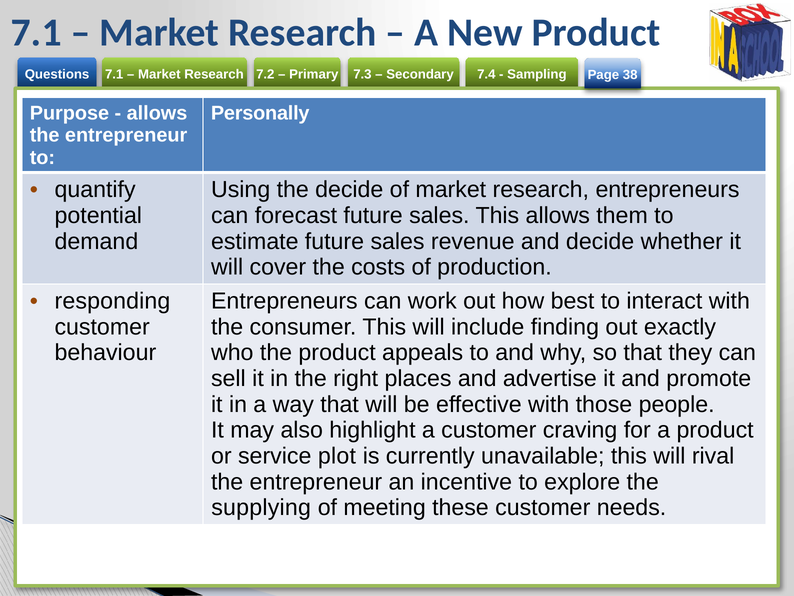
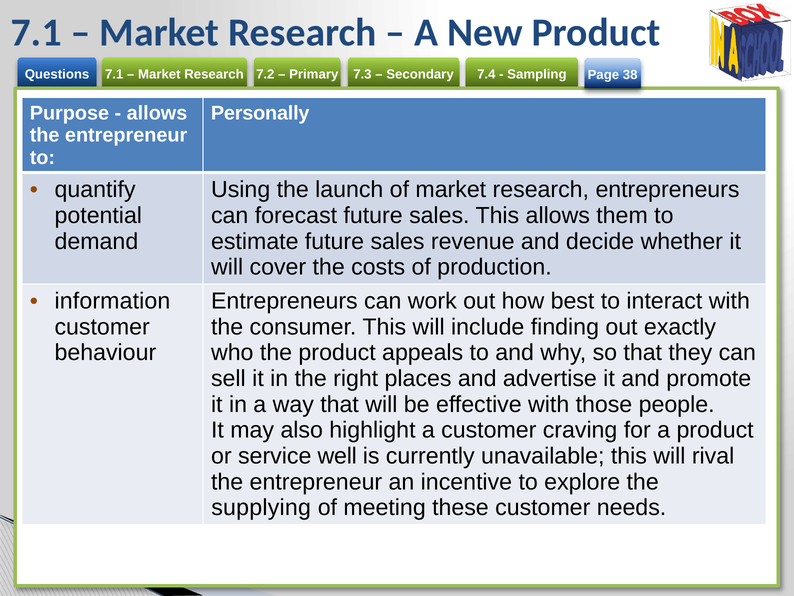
the decide: decide -> launch
responding: responding -> information
plot: plot -> well
